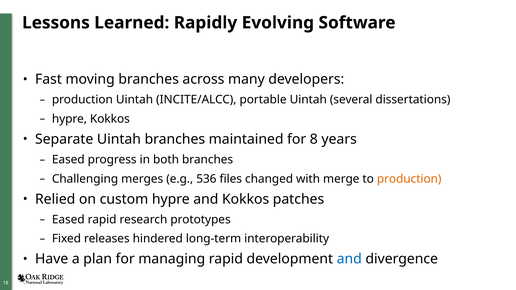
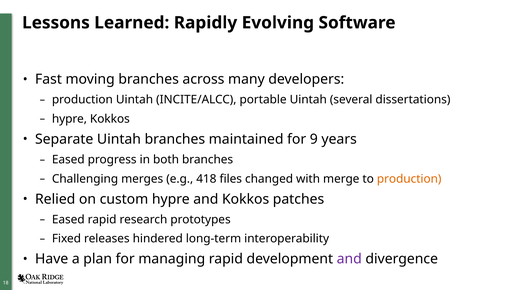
8: 8 -> 9
536: 536 -> 418
and at (349, 259) colour: blue -> purple
